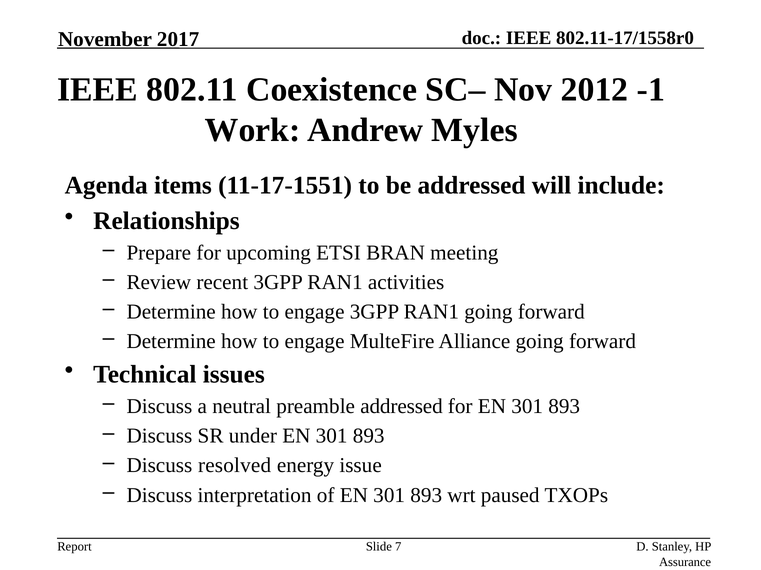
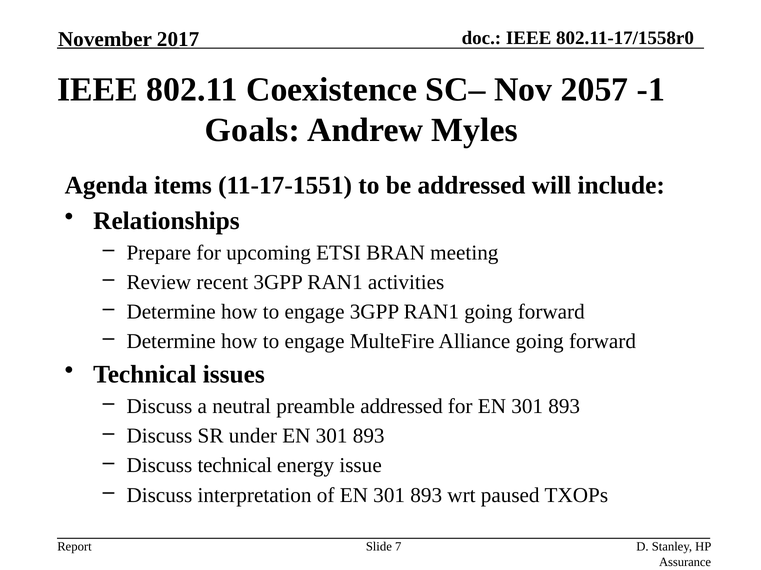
2012: 2012 -> 2057
Work: Work -> Goals
Discuss resolved: resolved -> technical
